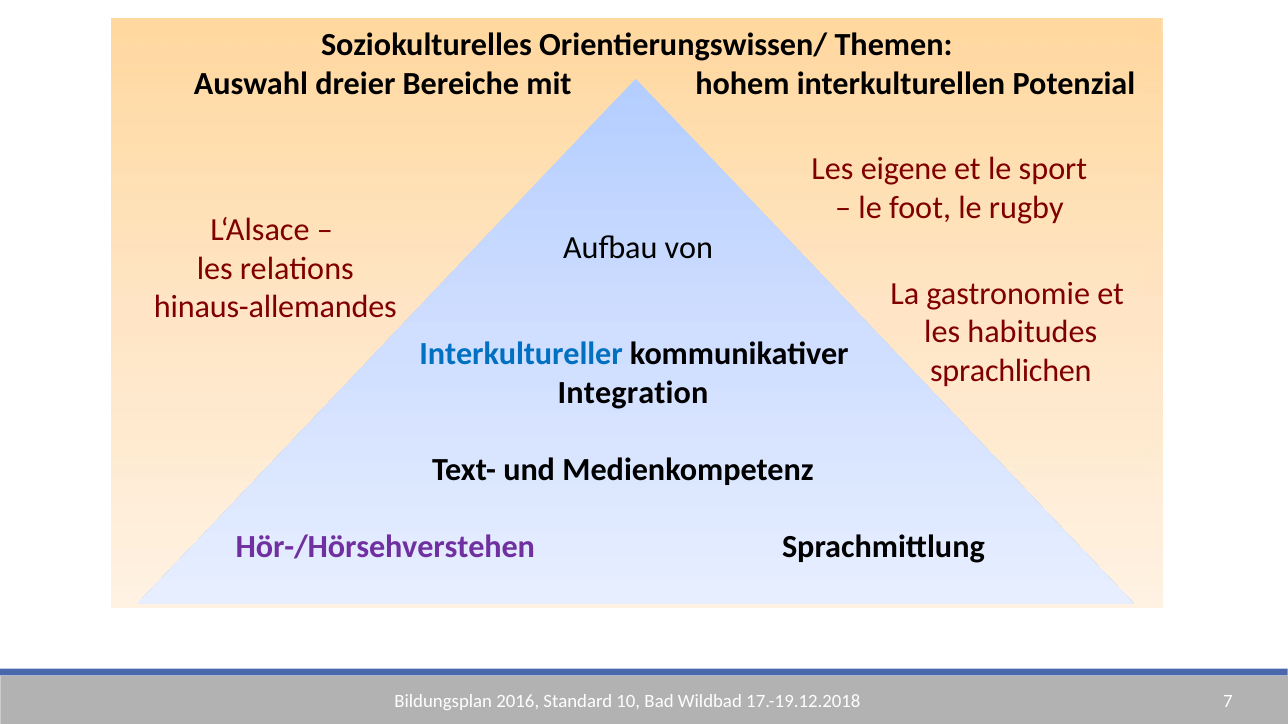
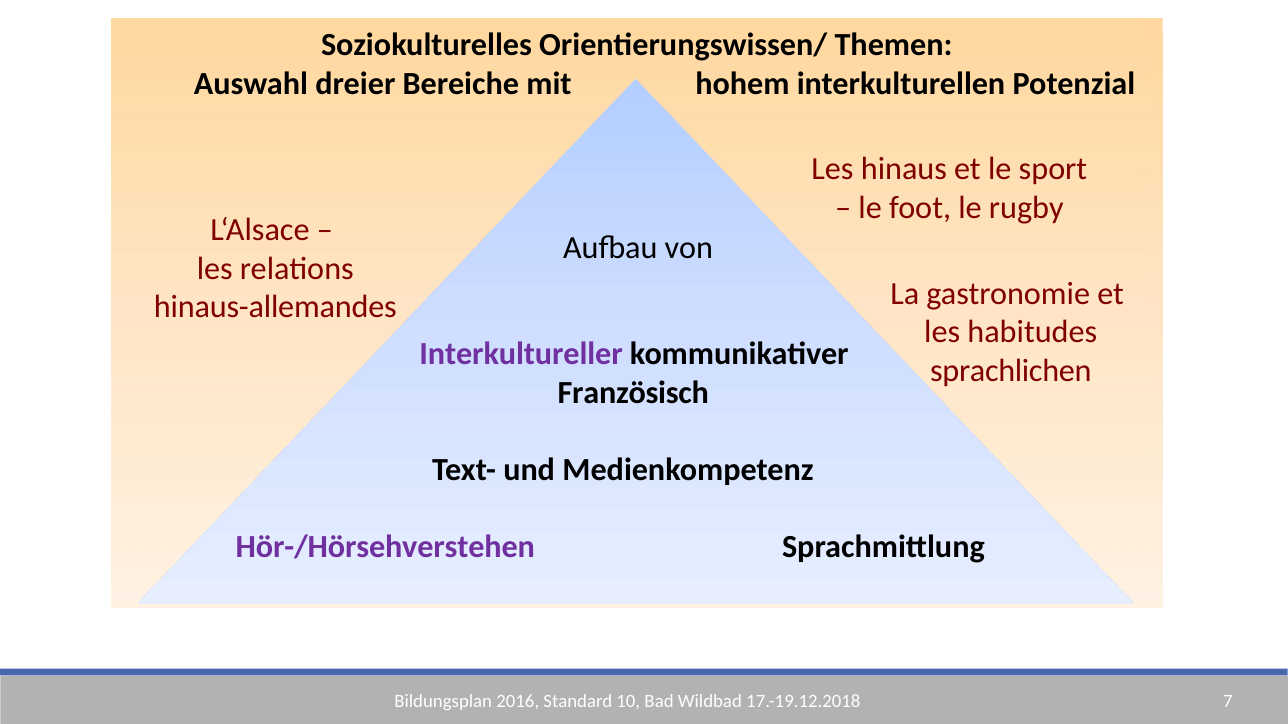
eigene: eigene -> hinaus
Interkultureller colour: blue -> purple
Integration: Integration -> Französisch
